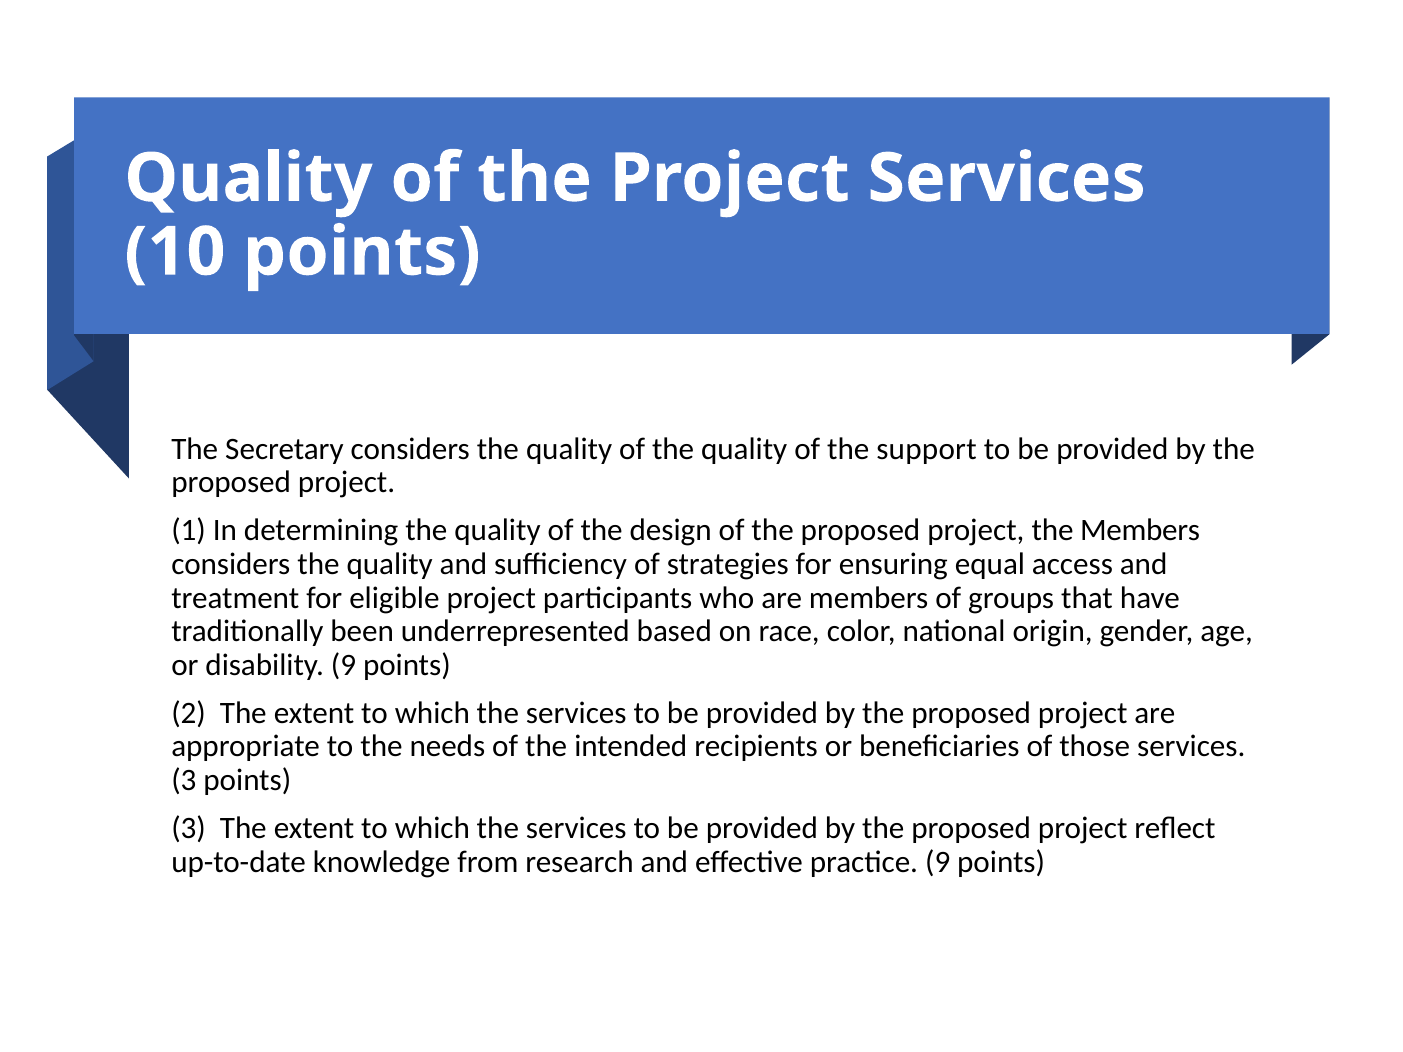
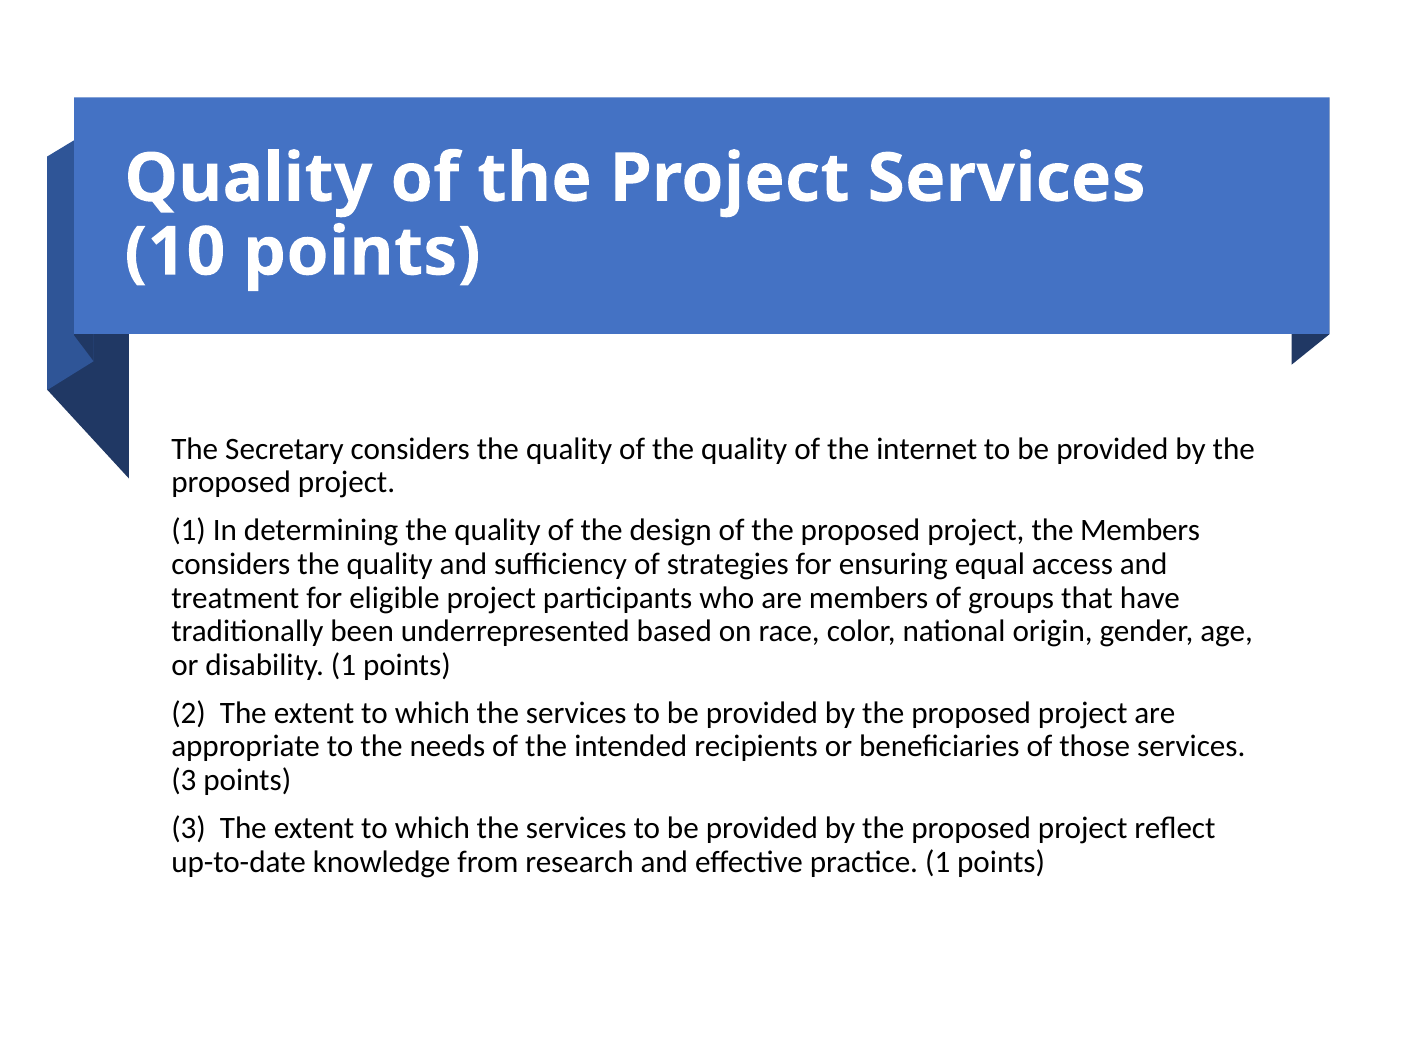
support: support -> internet
disability 9: 9 -> 1
practice 9: 9 -> 1
